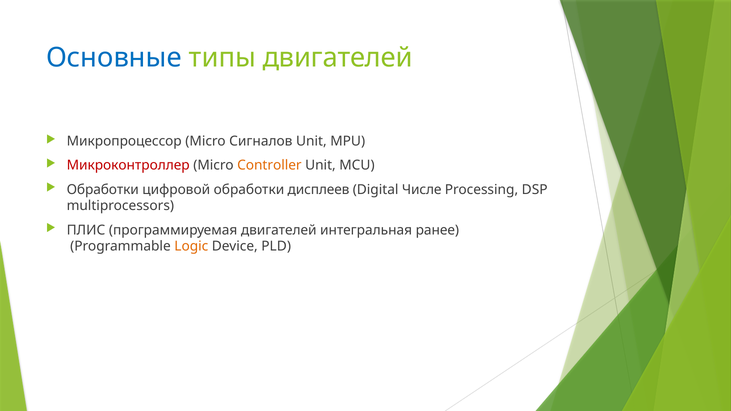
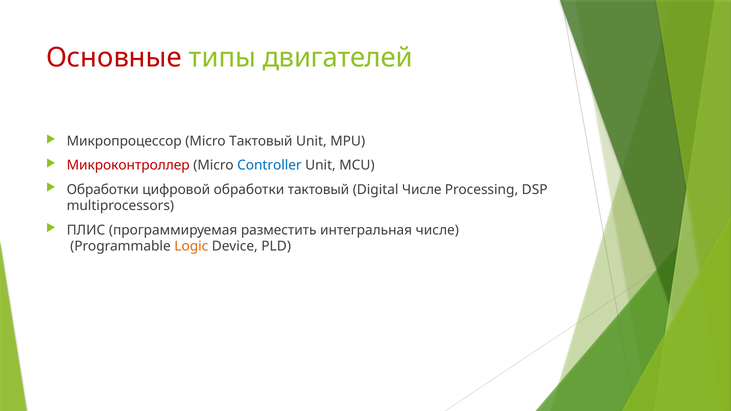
Основные colour: blue -> red
Micro Сигналов: Сигналов -> Тактовый
Controller colour: orange -> blue
обработки дисплеев: дисплеев -> тактовый
программируемая двигателей: двигателей -> разместить
интегральная ранее: ранее -> числе
